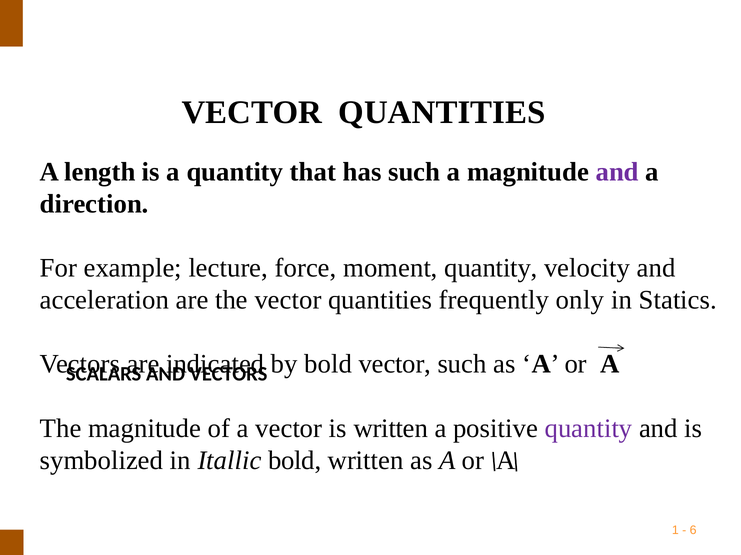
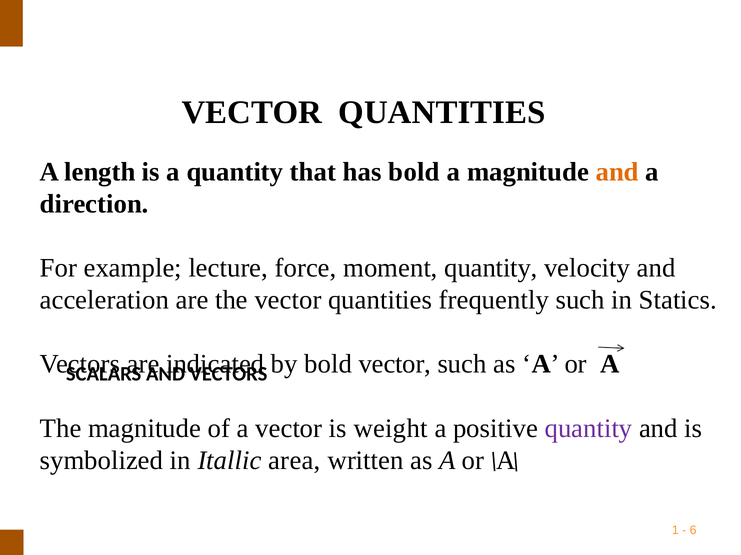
has such: such -> bold
and at (617, 172) colour: purple -> orange
frequently only: only -> such
is written: written -> weight
Itallic bold: bold -> area
